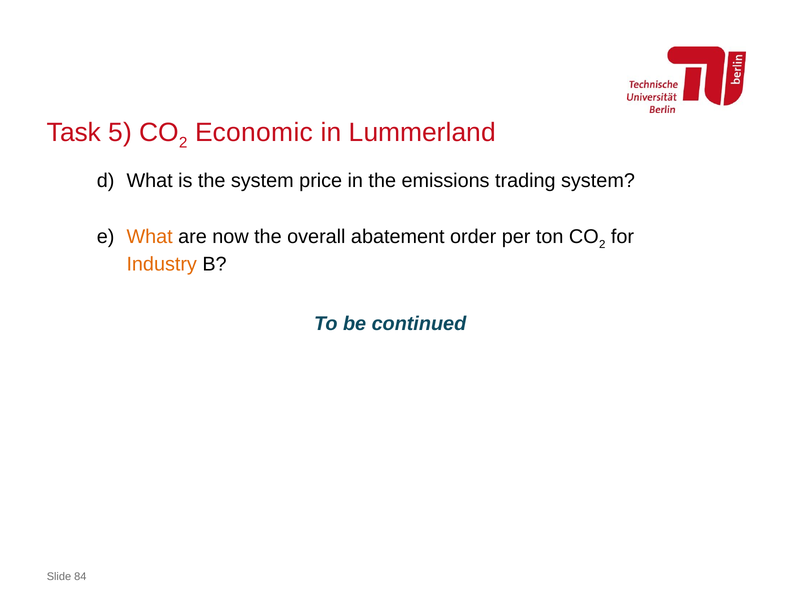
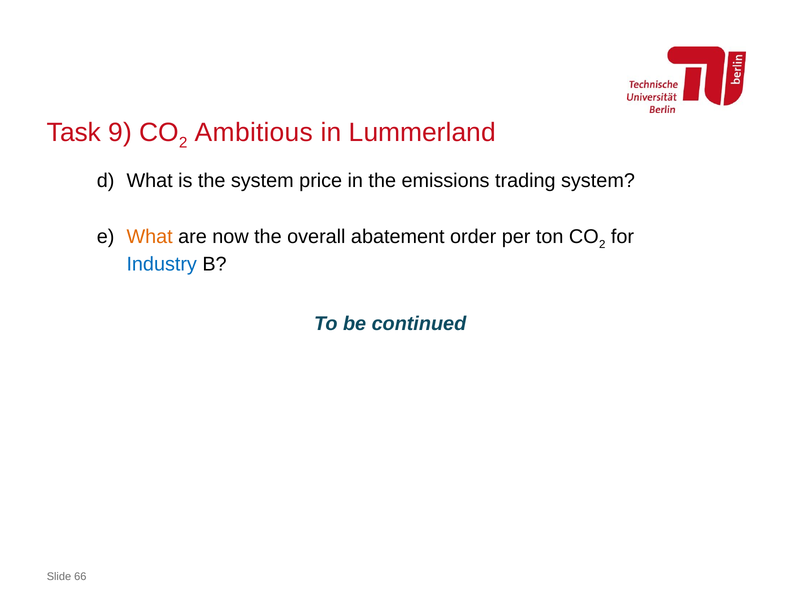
5: 5 -> 9
Economic: Economic -> Ambitious
Industry colour: orange -> blue
84: 84 -> 66
